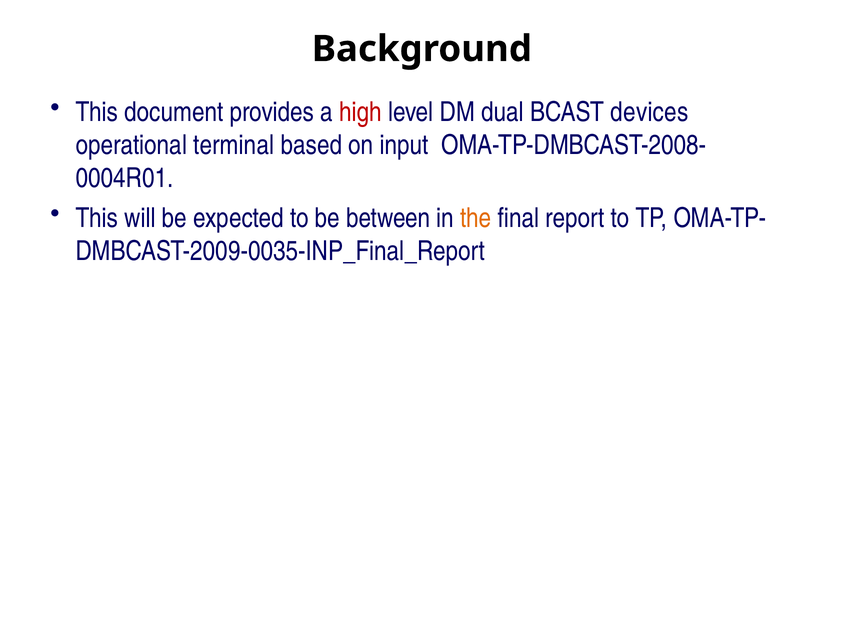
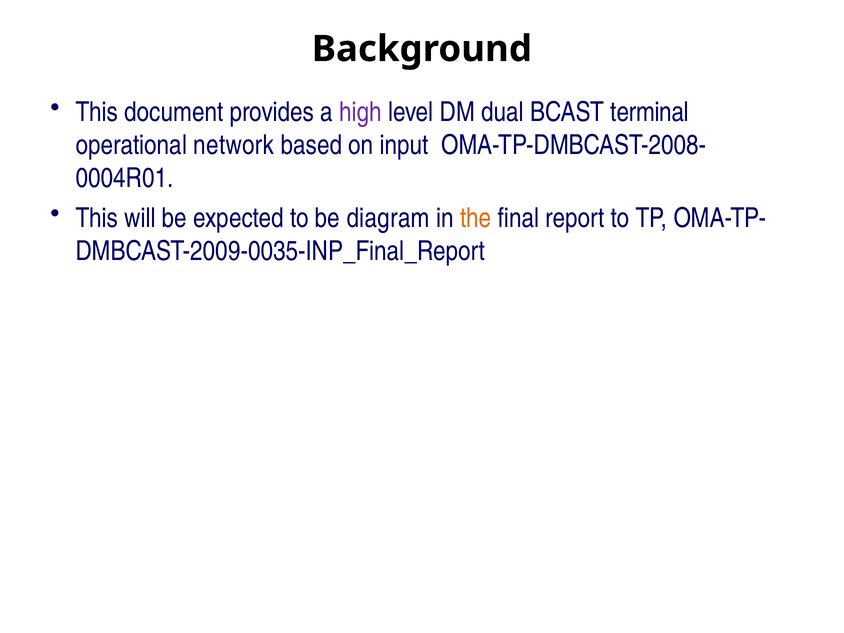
high colour: red -> purple
devices: devices -> terminal
terminal: terminal -> network
between: between -> diagram
